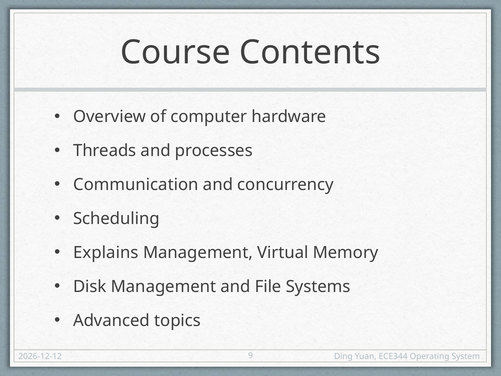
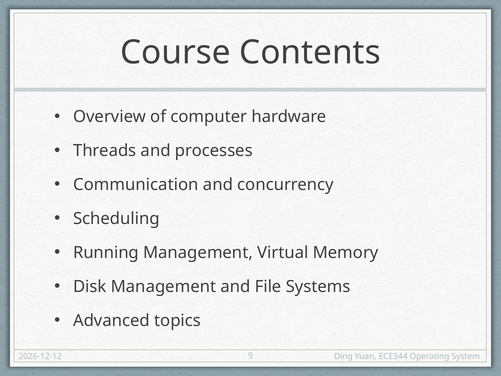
Explains: Explains -> Running
